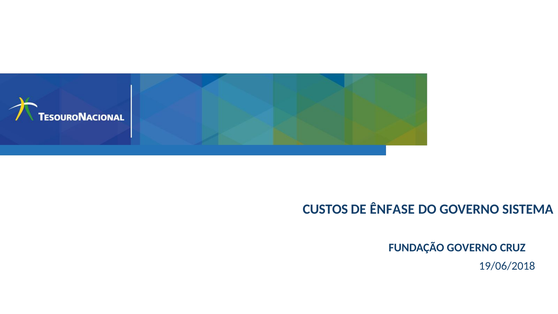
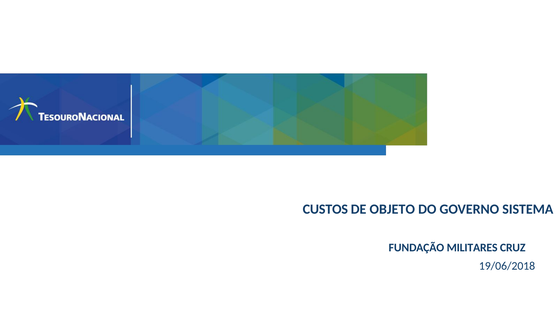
ÊNFASE: ÊNFASE -> OBJETO
FUNDAÇÃO GOVERNO: GOVERNO -> MILITARES
